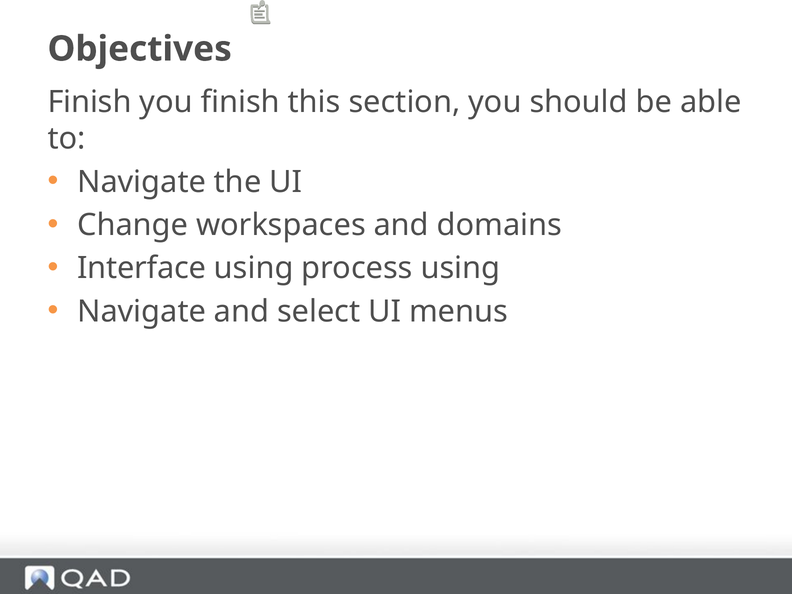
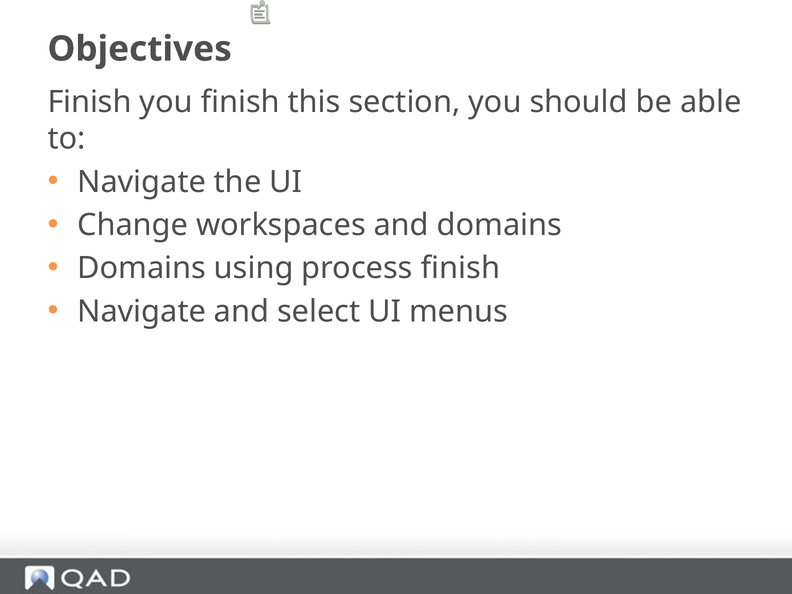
Interface at (142, 268): Interface -> Domains
process using: using -> finish
